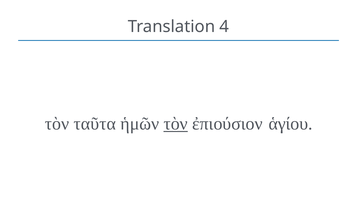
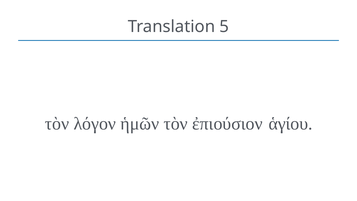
4: 4 -> 5
ταῦτα: ταῦτα -> λόγον
τὸν at (176, 124) underline: present -> none
